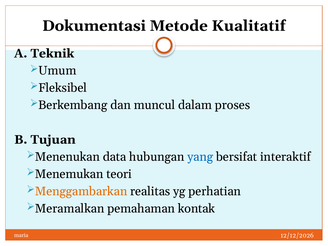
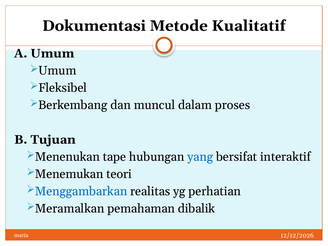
A Teknik: Teknik -> Umum
data: data -> tape
Menggambarkan colour: orange -> blue
kontak: kontak -> dibalik
